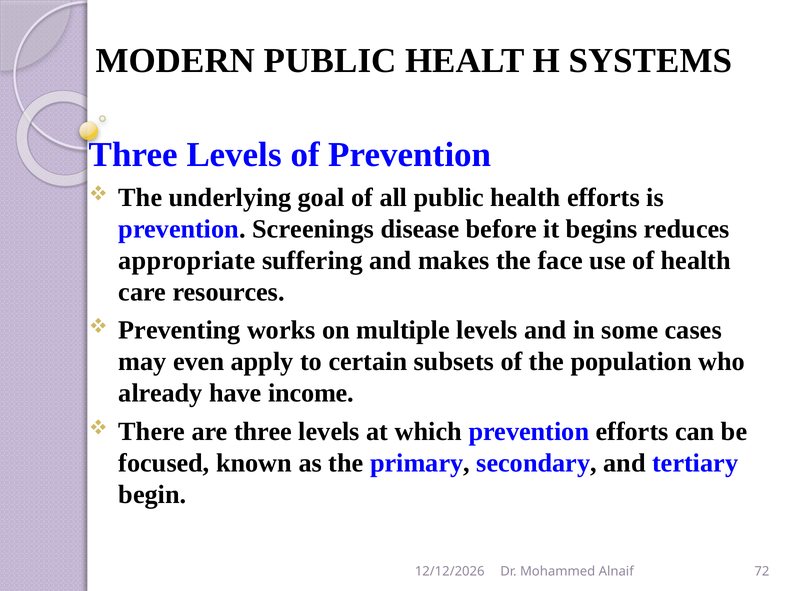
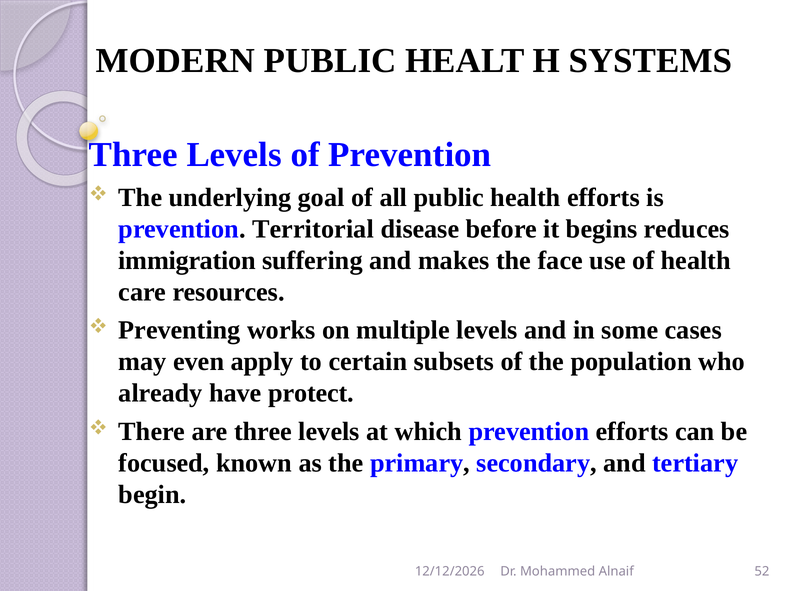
Screenings: Screenings -> Territorial
appropriate: appropriate -> immigration
income: income -> protect
72: 72 -> 52
